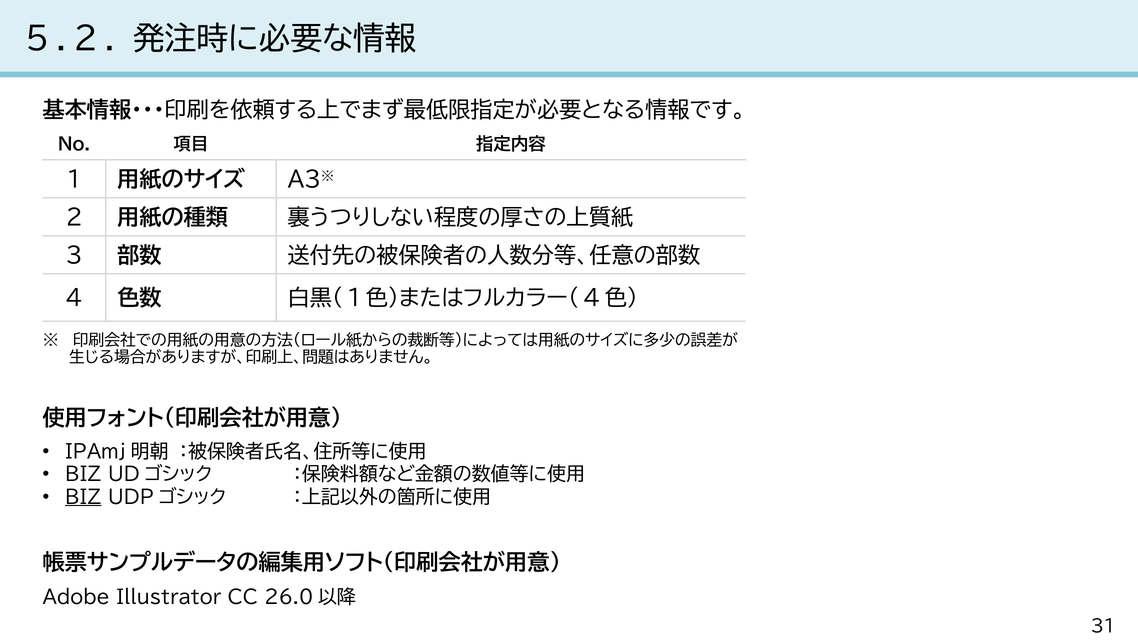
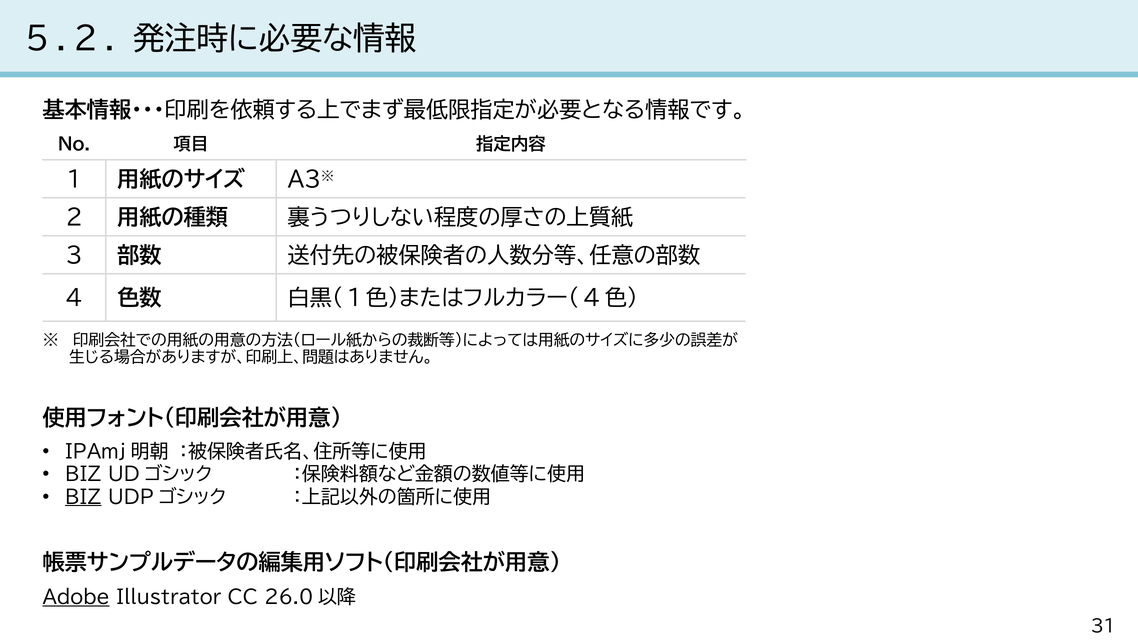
Adobe underline: none -> present
